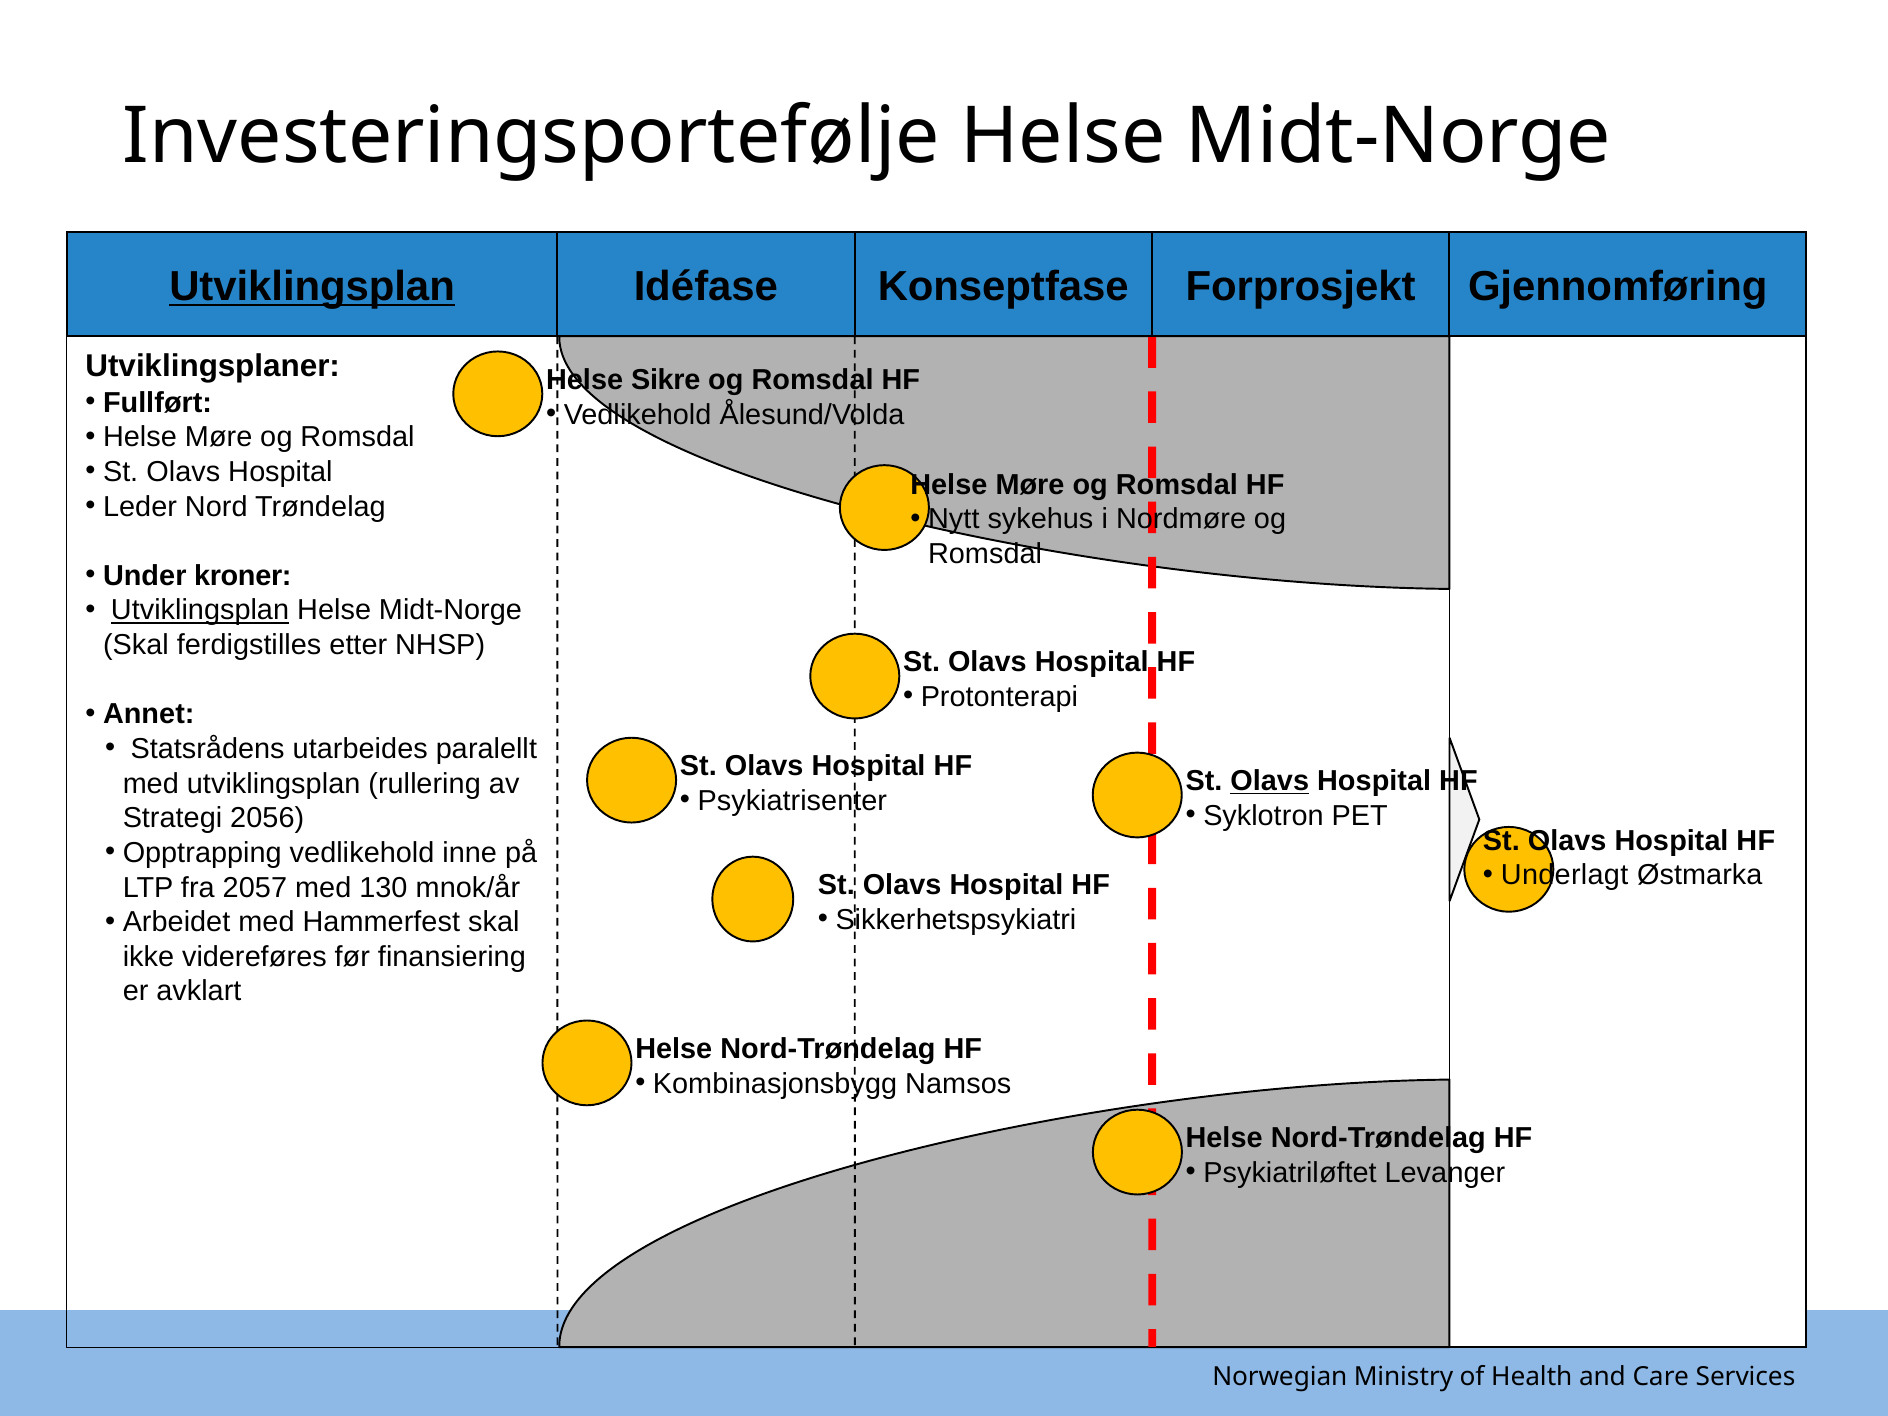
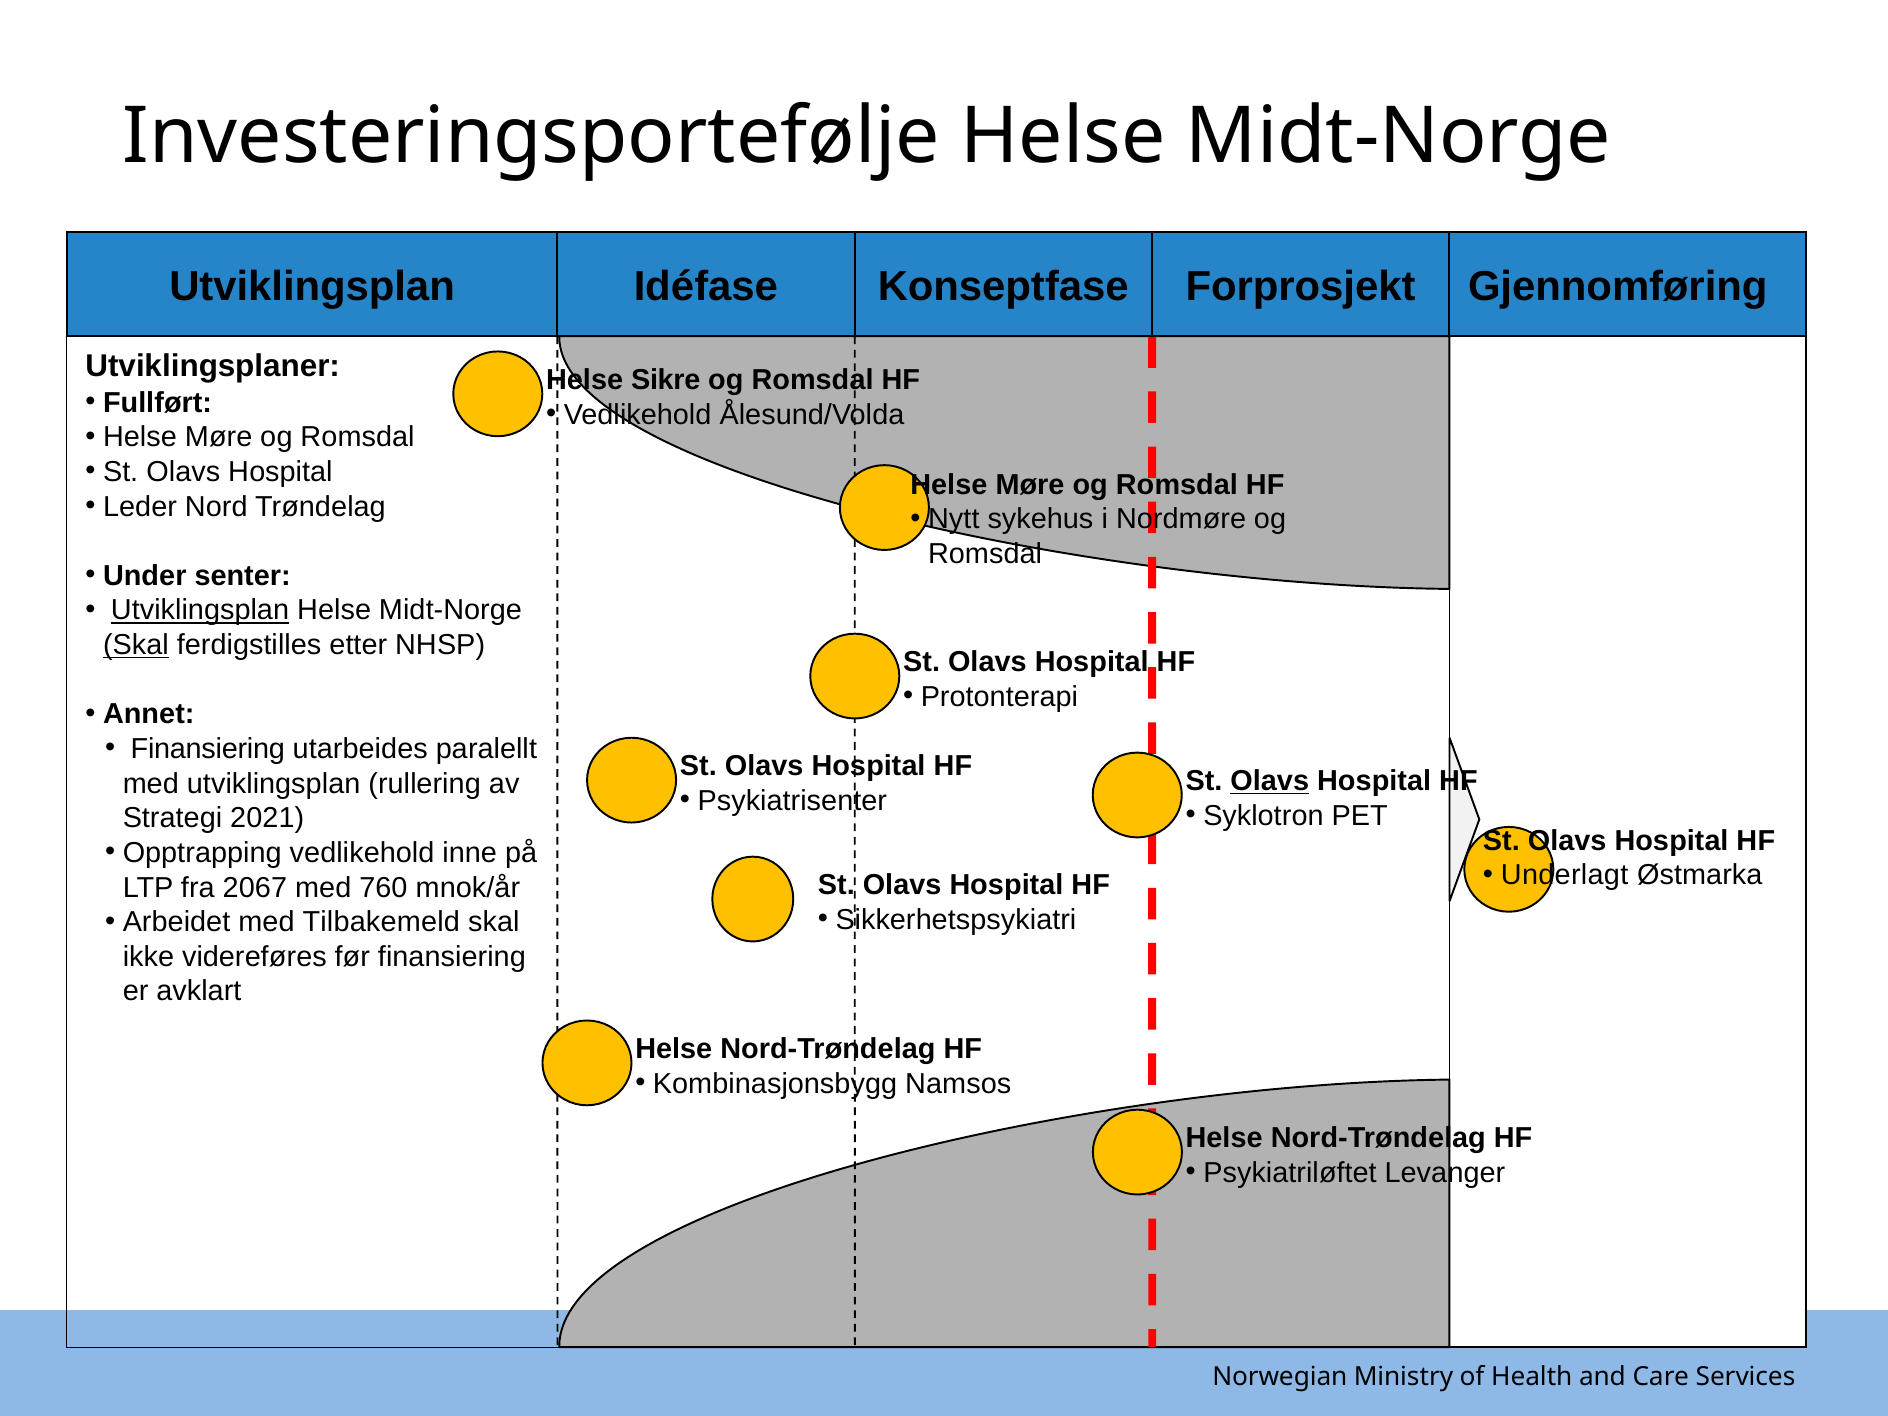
Utviklingsplan at (312, 287) underline: present -> none
kroner: kroner -> senter
Skal at (136, 645) underline: none -> present
Statsrådens at (208, 749): Statsrådens -> Finansiering
2056: 2056 -> 2021
2057: 2057 -> 2067
130: 130 -> 760
Hammerfest: Hammerfest -> Tilbakemeld
